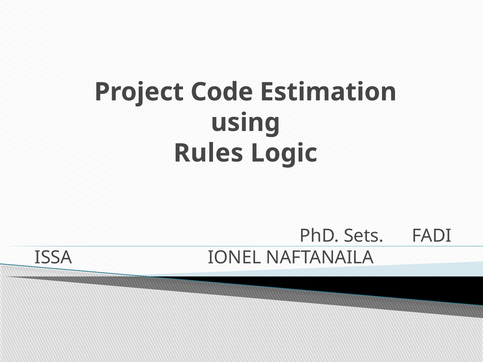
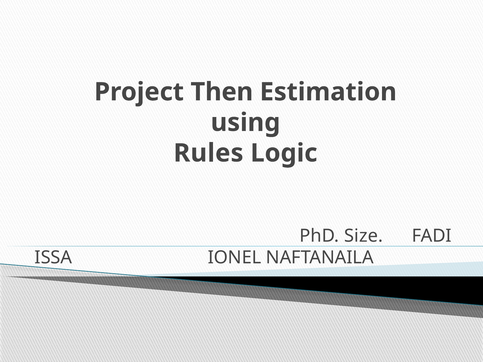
Code: Code -> Then
Sets: Sets -> Size
